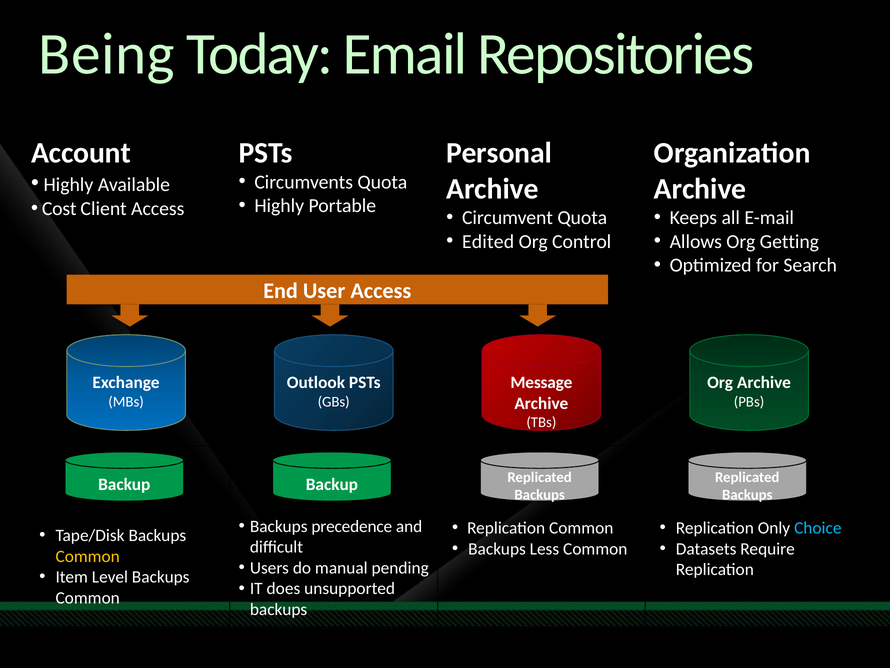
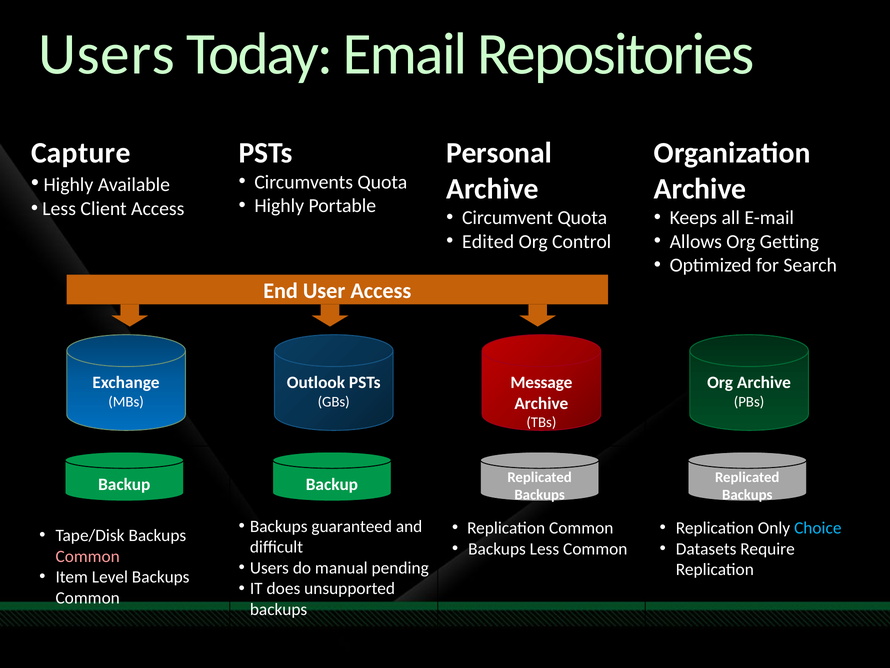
Being at (107, 54): Being -> Users
Account: Account -> Capture
Cost at (59, 209): Cost -> Less
precedence: precedence -> guaranteed
Common at (88, 556) colour: yellow -> pink
